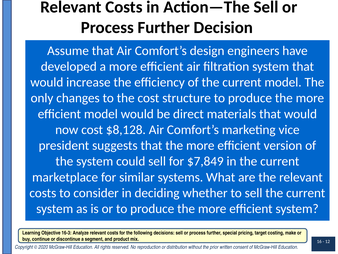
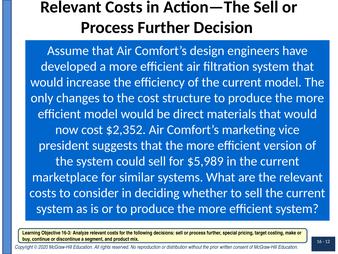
$8,128: $8,128 -> $2,352
$7,849: $7,849 -> $5,989
